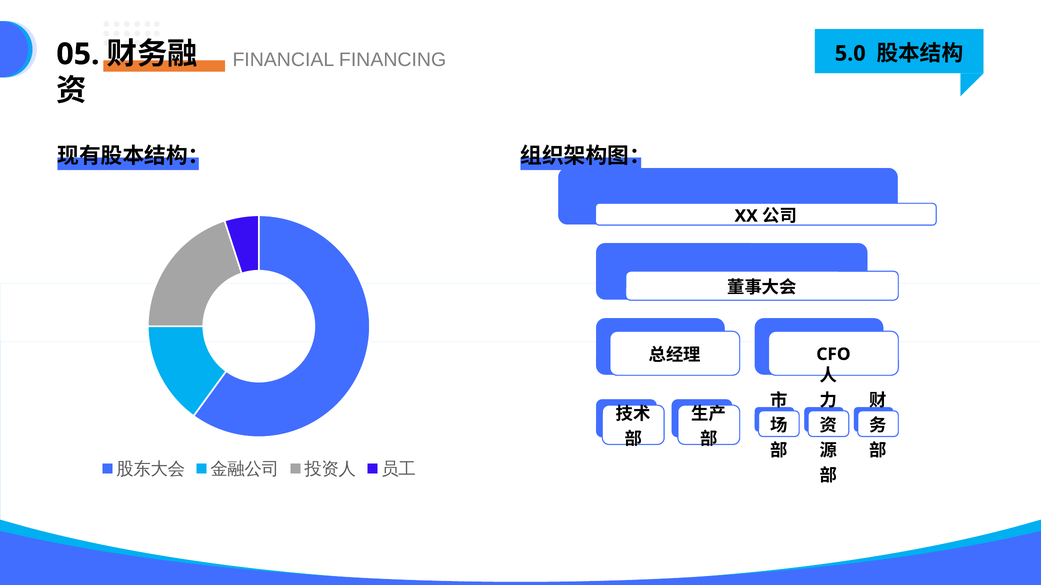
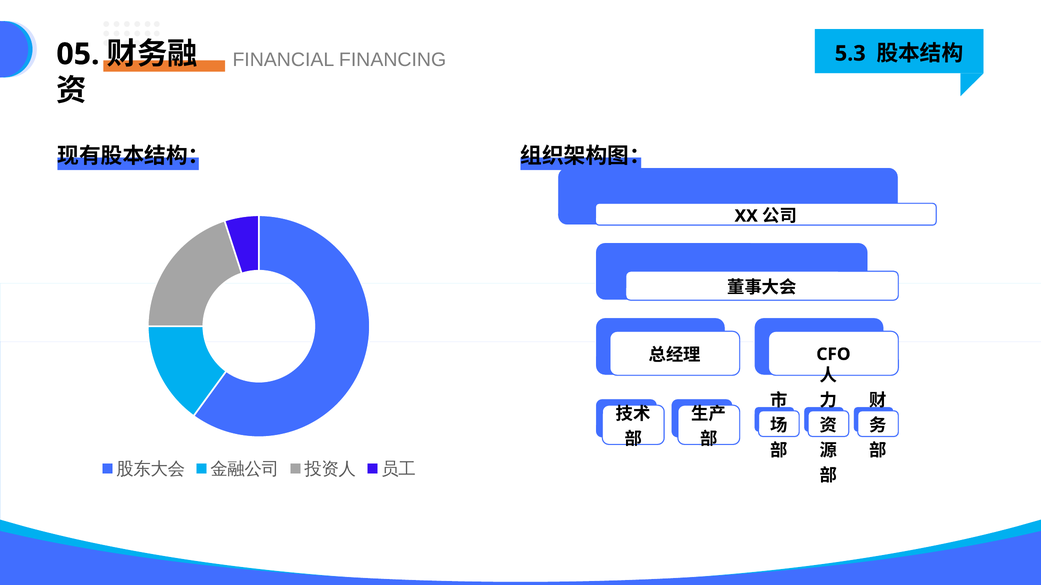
5.0: 5.0 -> 5.3
